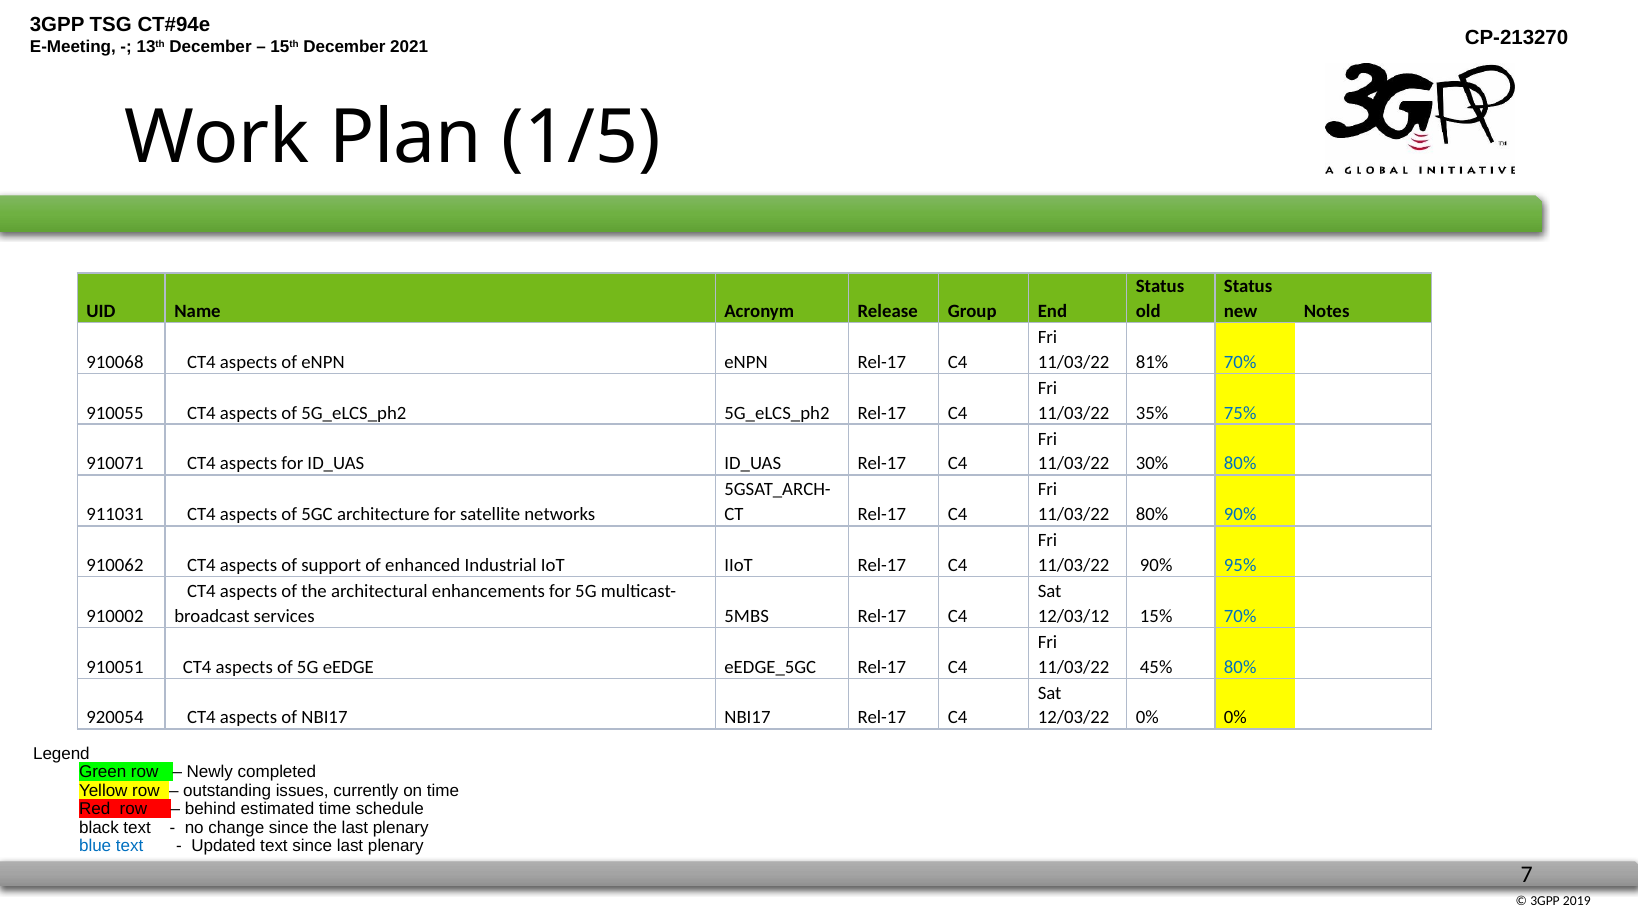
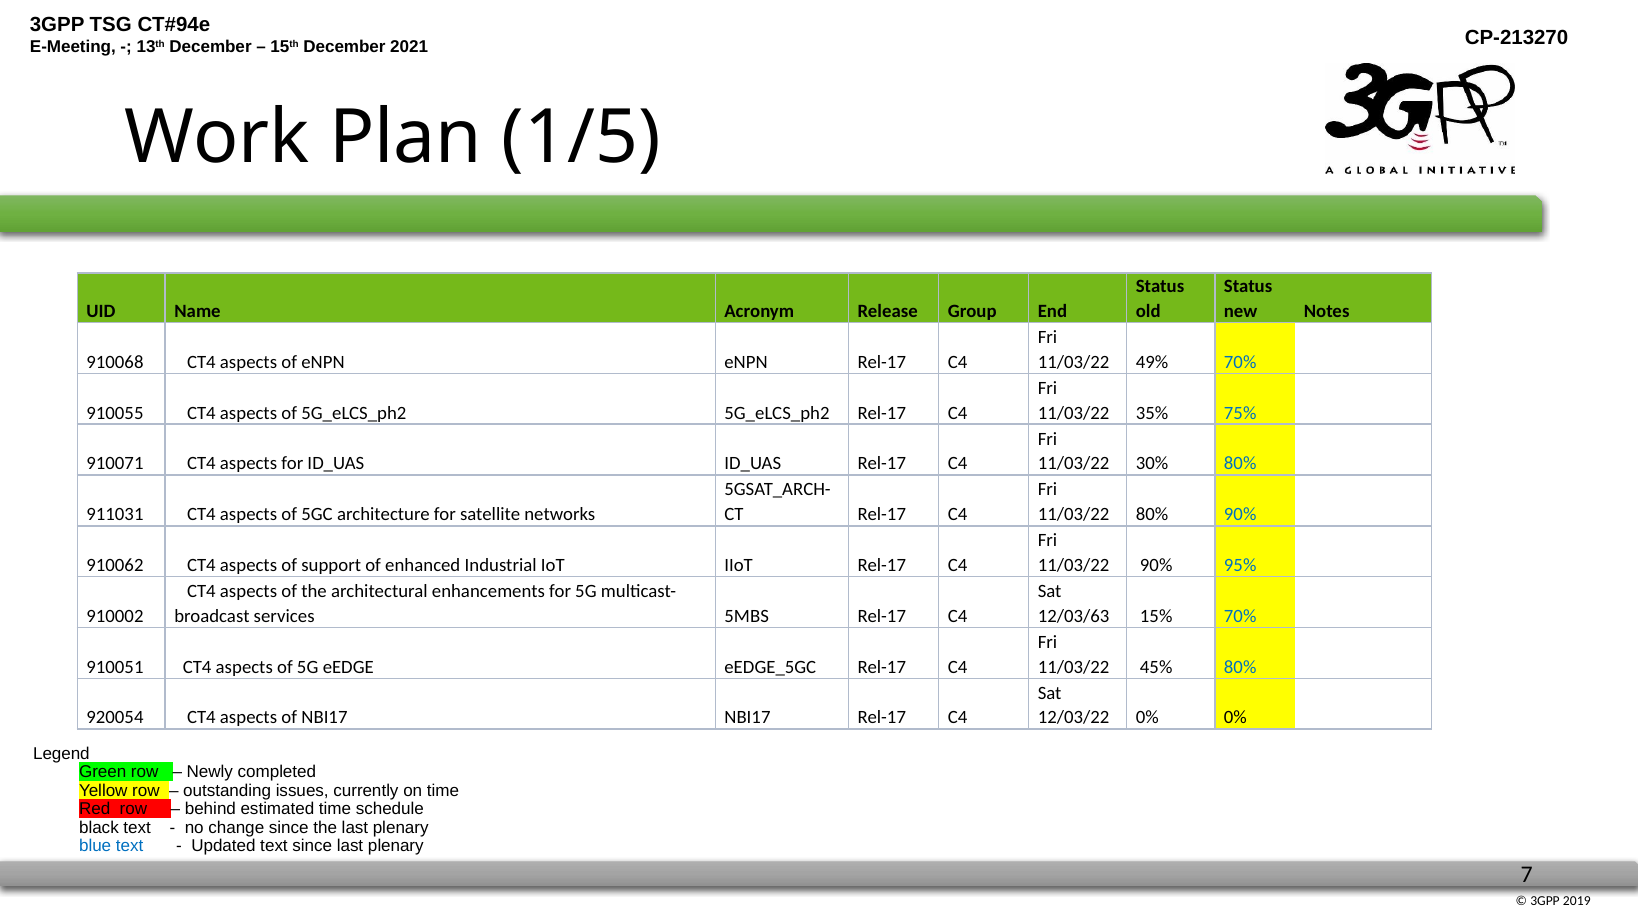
81%: 81% -> 49%
12/03/12: 12/03/12 -> 12/03/63
